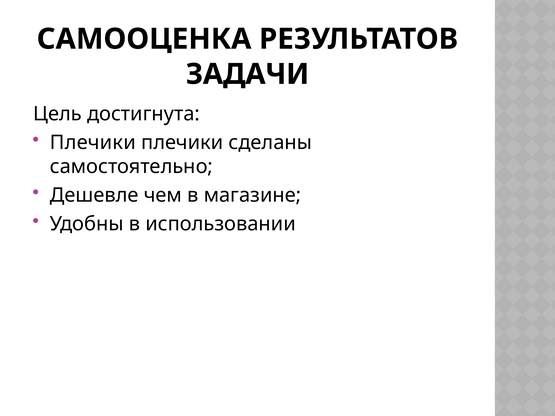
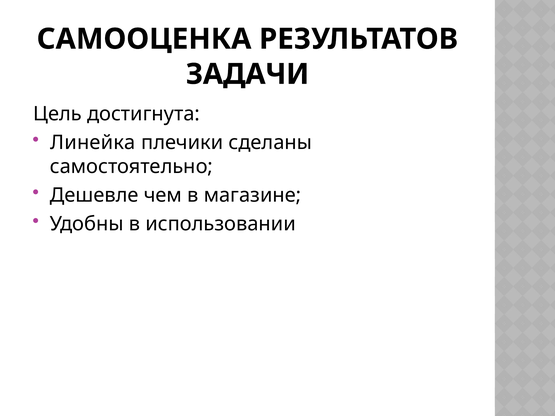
Плечики at (93, 143): Плечики -> Линейка
